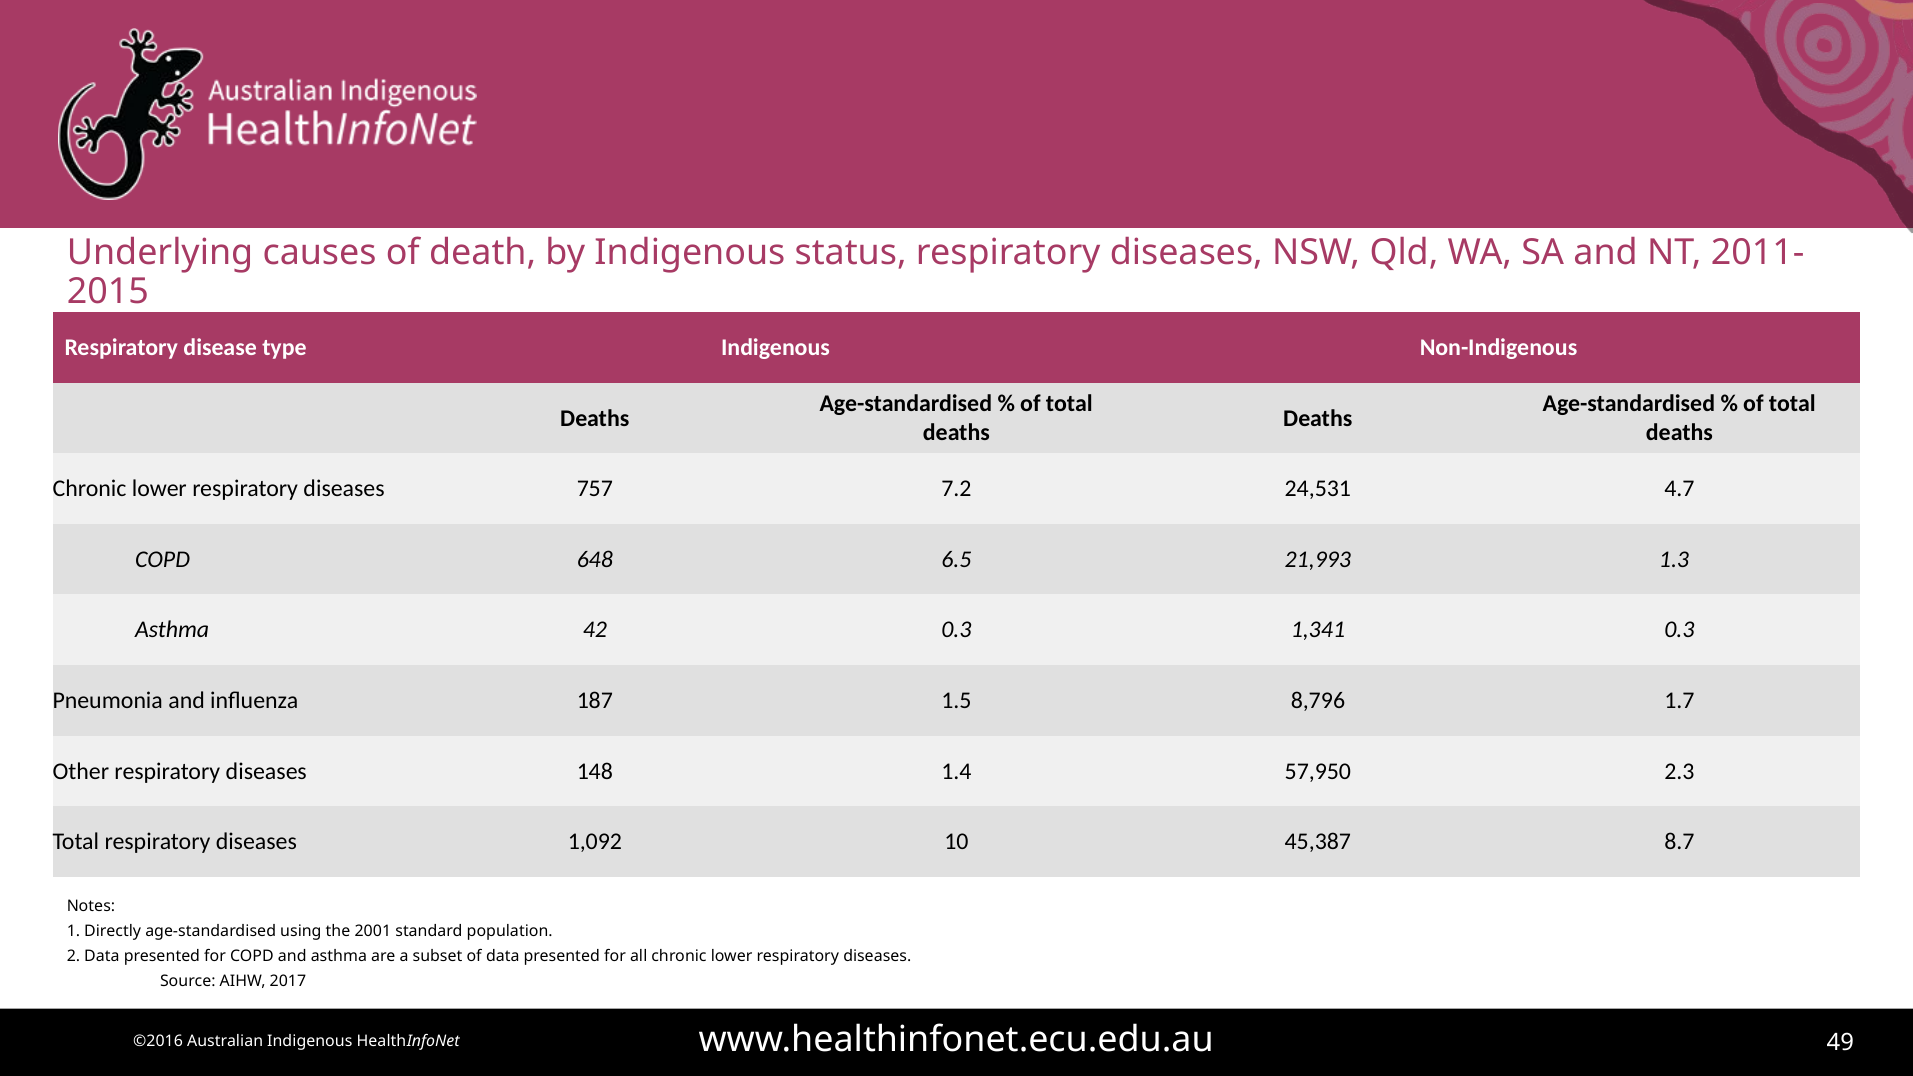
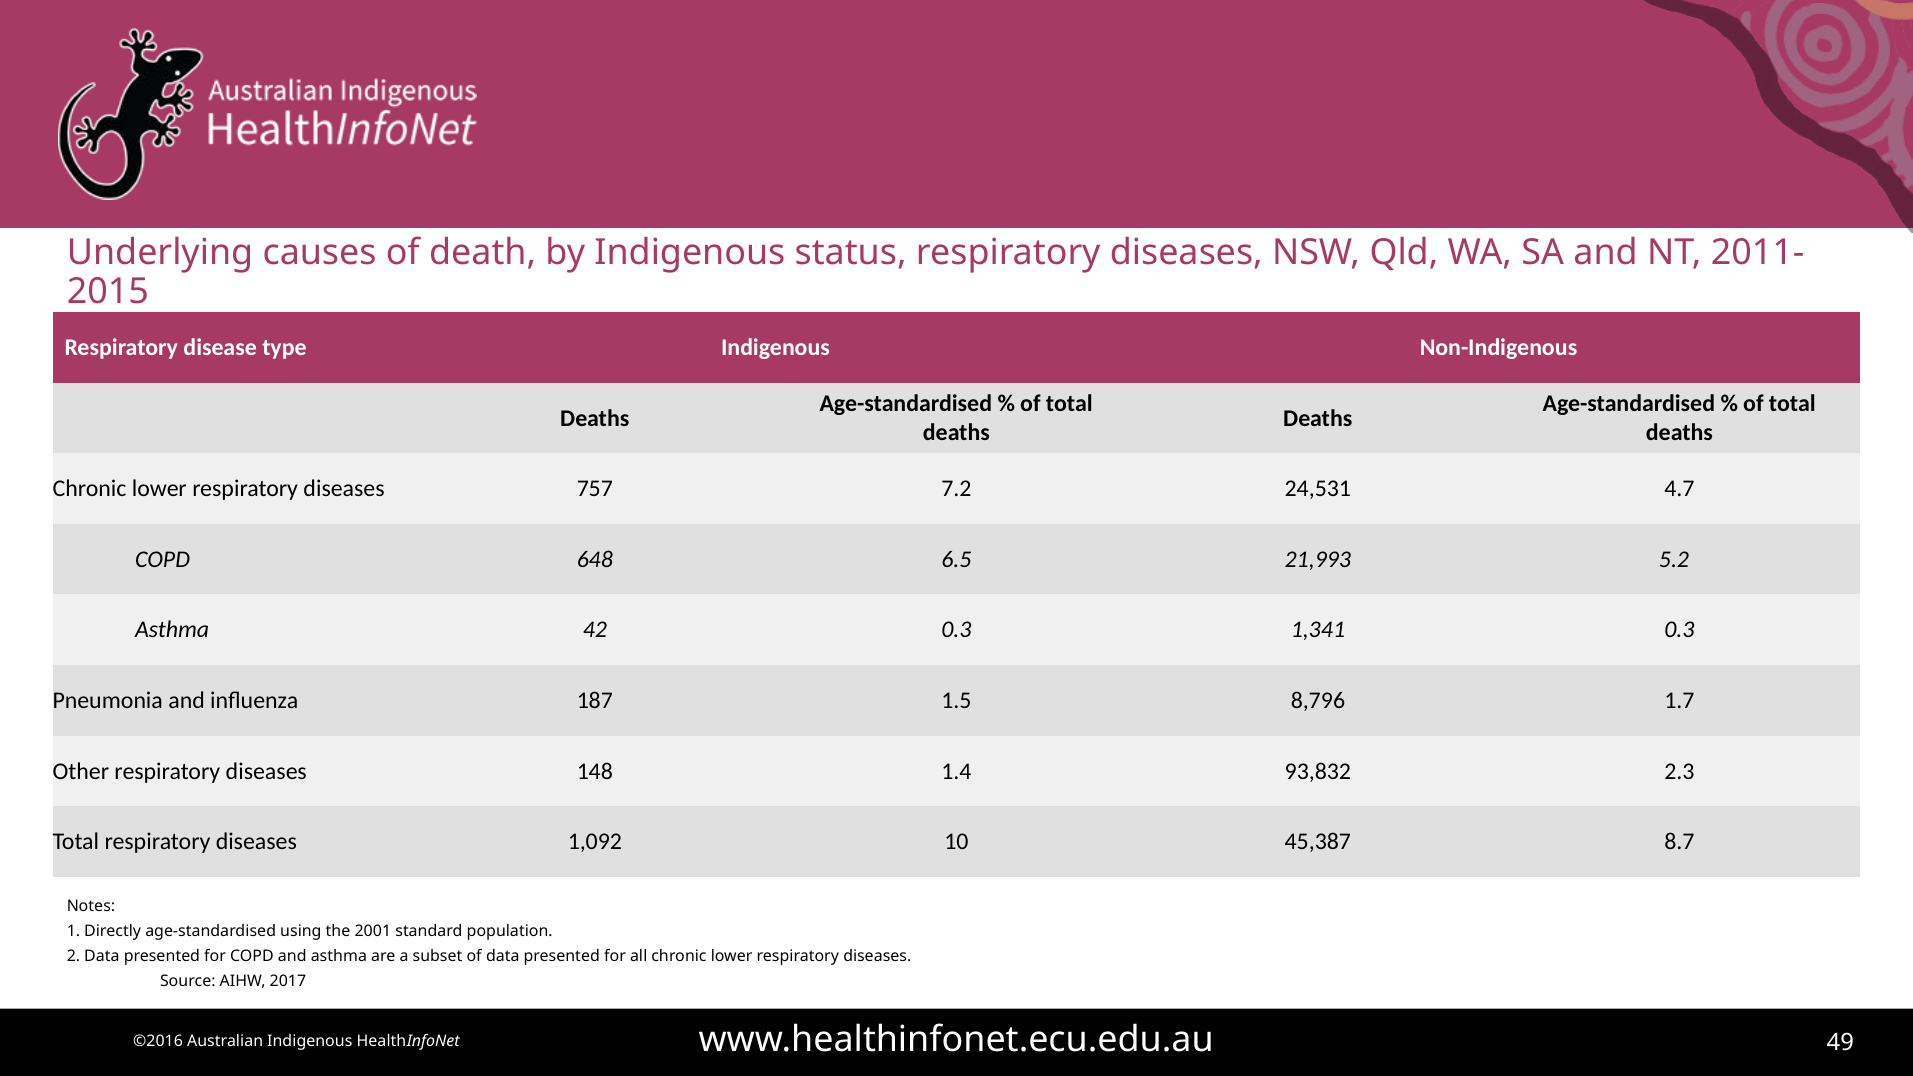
1.3: 1.3 -> 5.2
57,950: 57,950 -> 93,832
